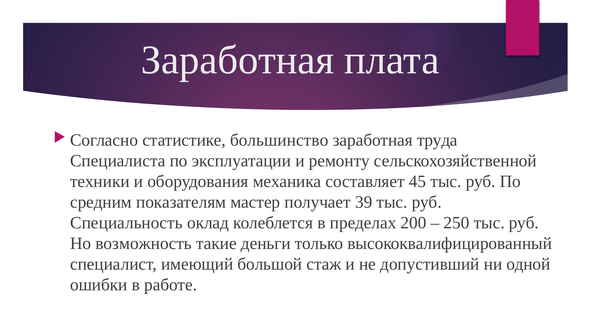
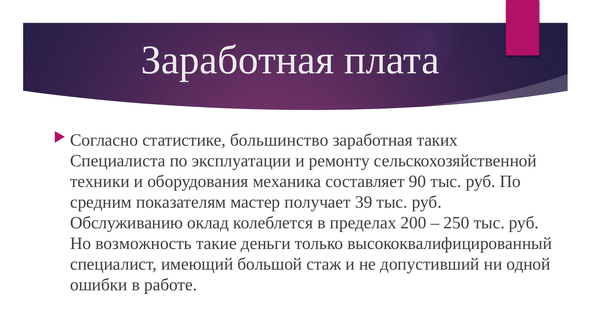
труда: труда -> таких
45: 45 -> 90
Специальность: Специальность -> Обслуживанию
